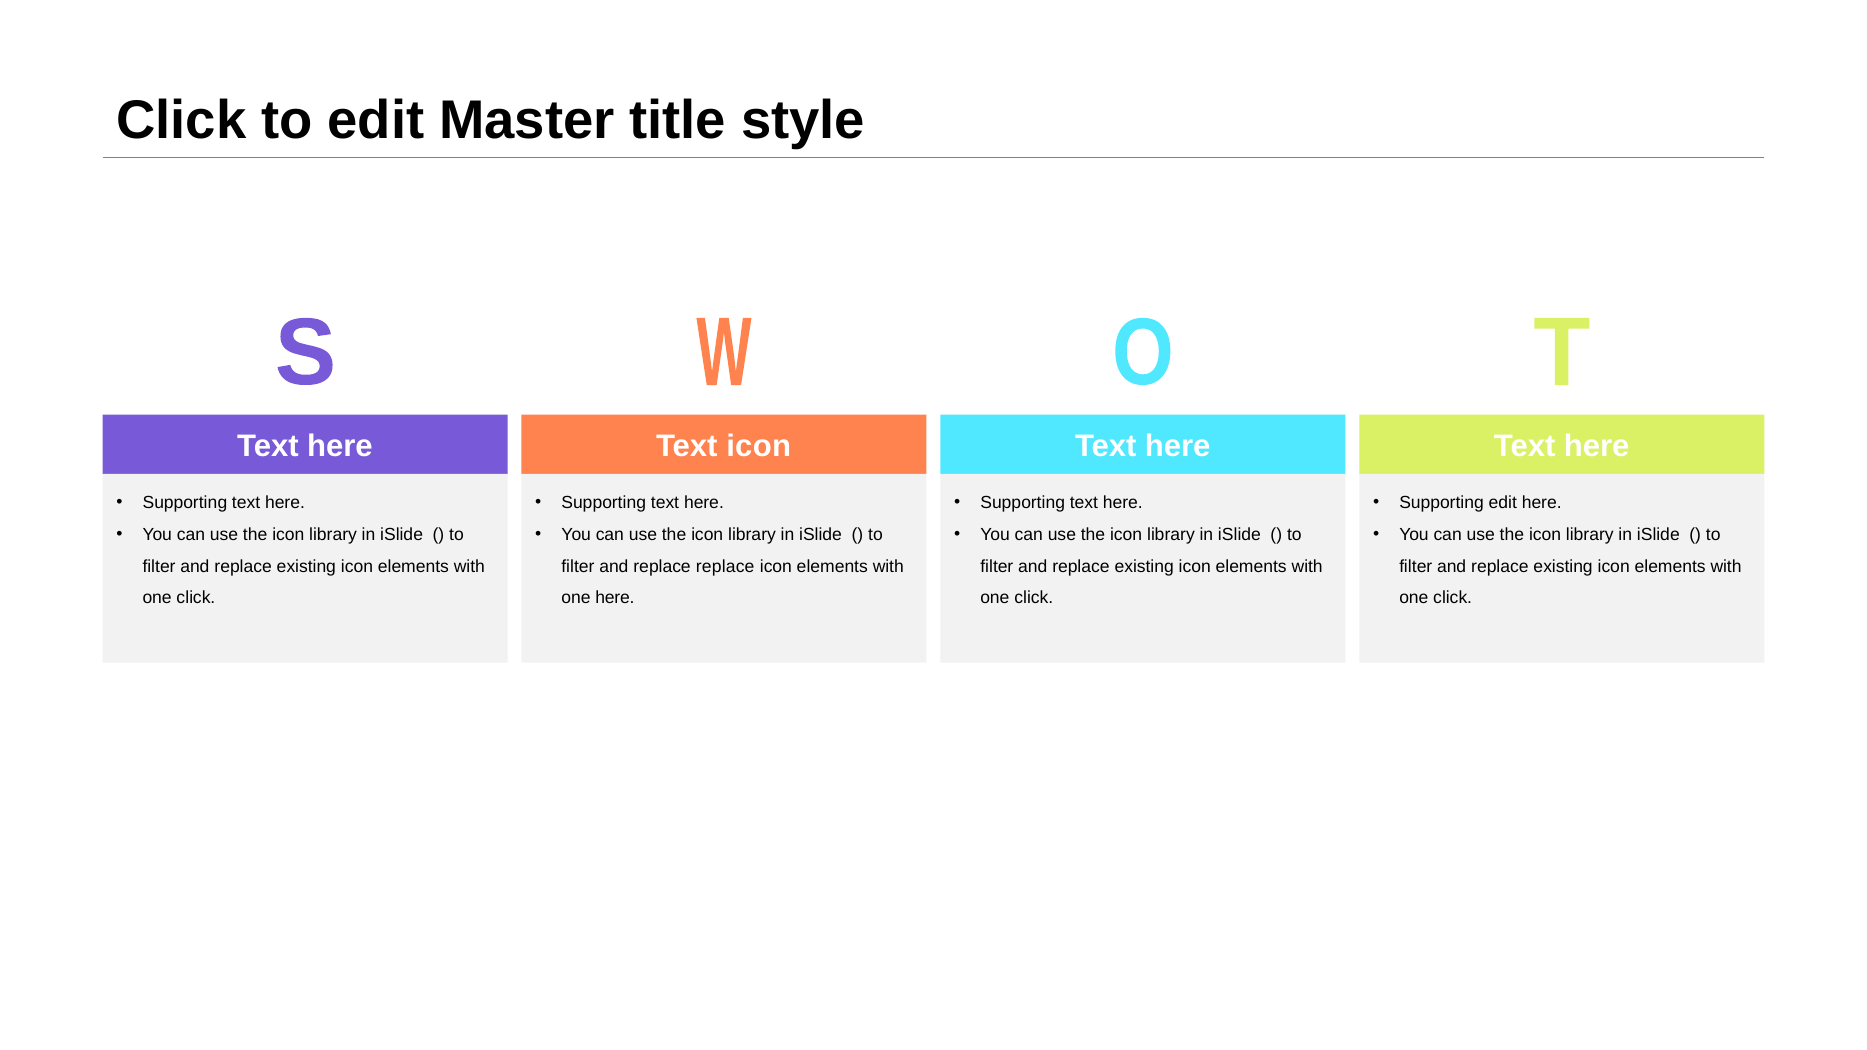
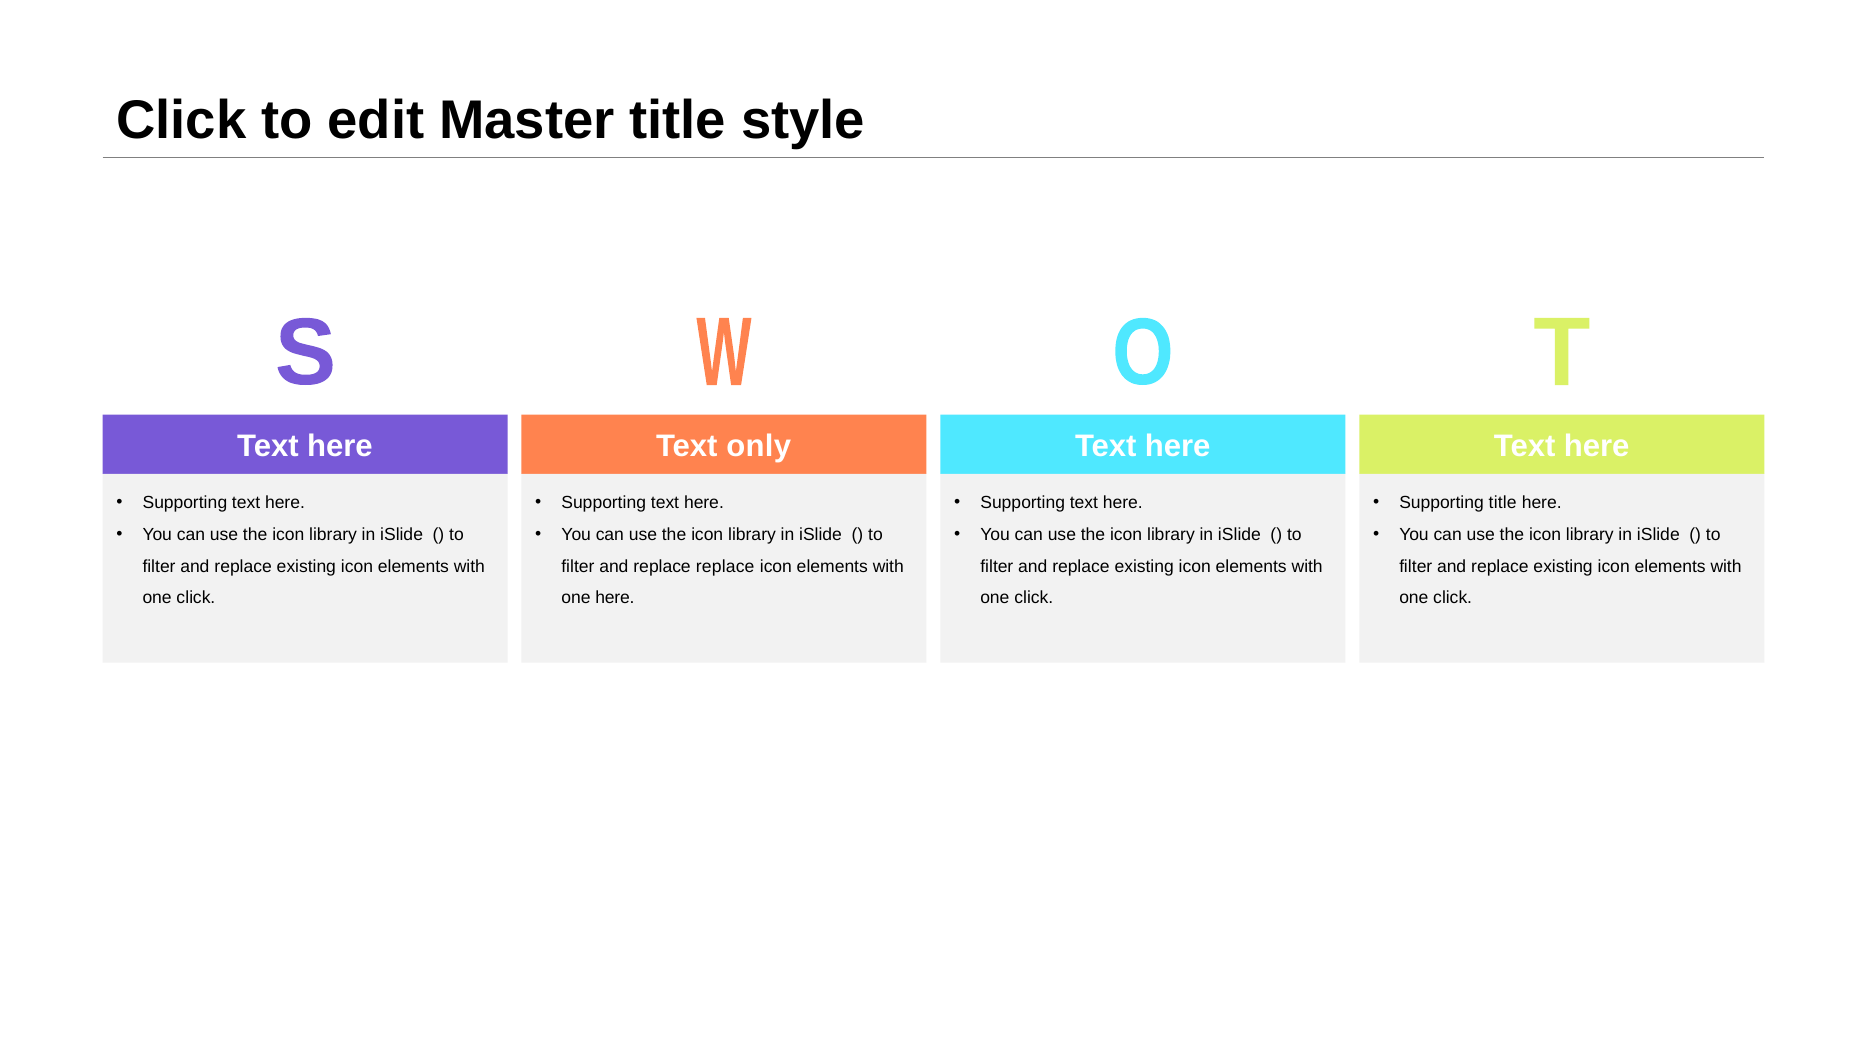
Text icon: icon -> only
Supporting edit: edit -> title
